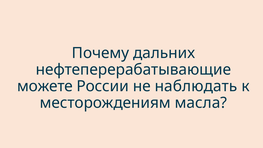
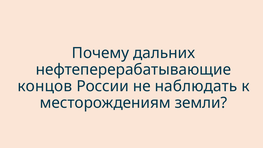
можете: можете -> концов
масла: масла -> земли
